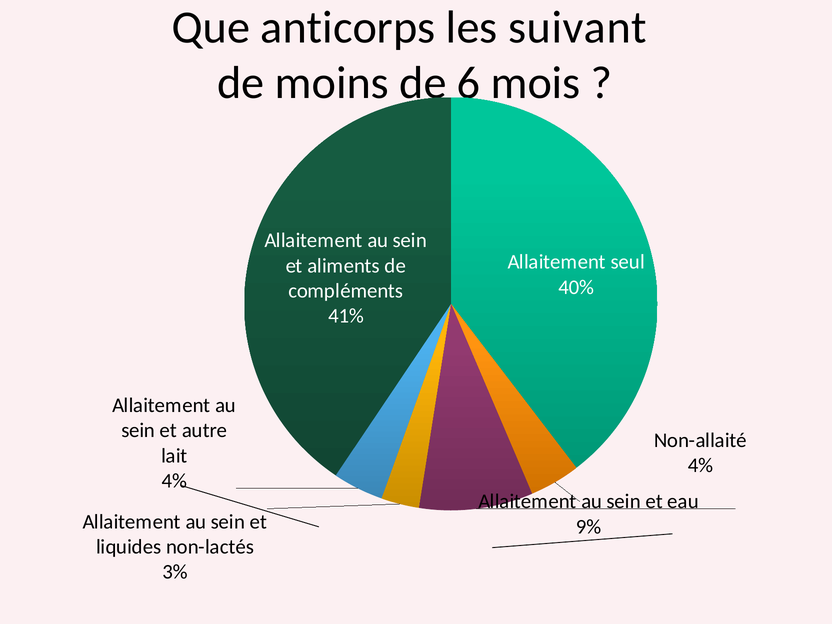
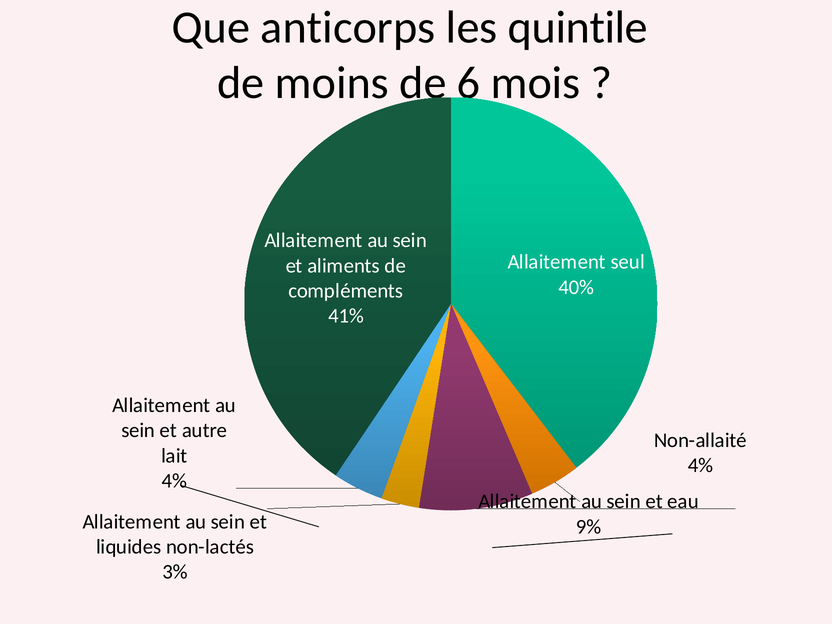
suivant: suivant -> quintile
